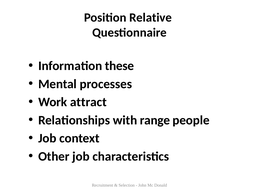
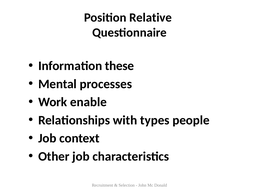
attract: attract -> enable
range: range -> types
